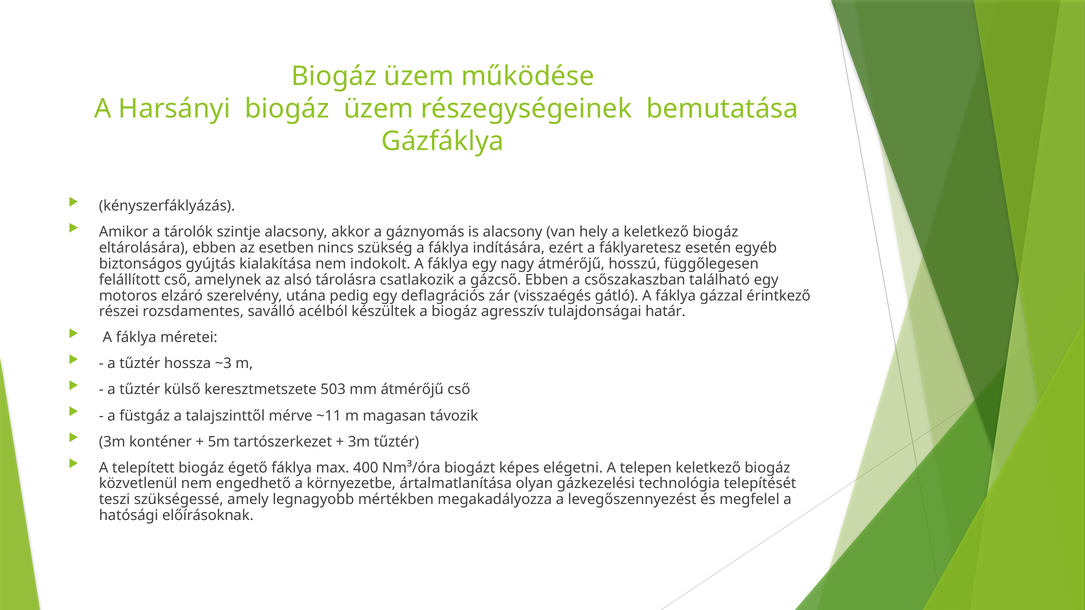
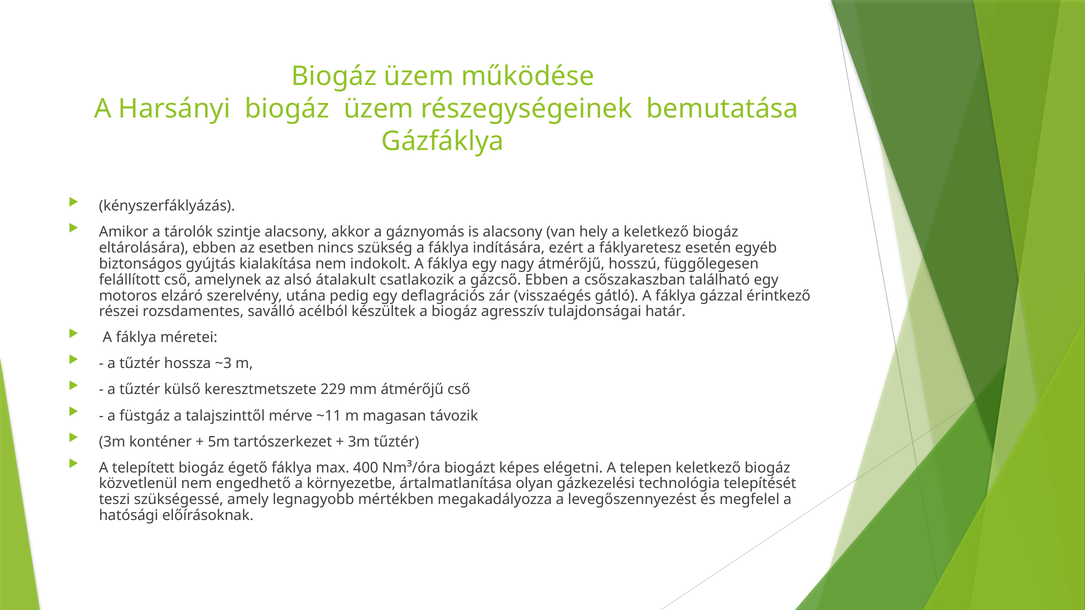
tárolásra: tárolásra -> átalakult
503: 503 -> 229
